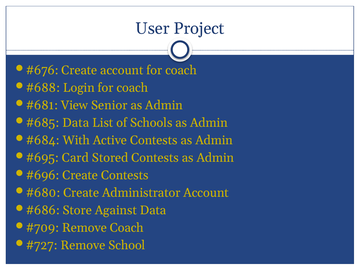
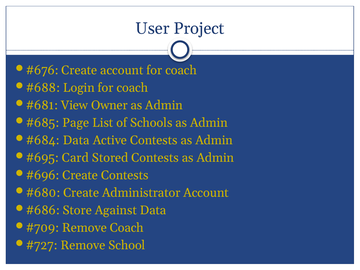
Senior: Senior -> Owner
Data at (76, 123): Data -> Page
With at (76, 140): With -> Data
